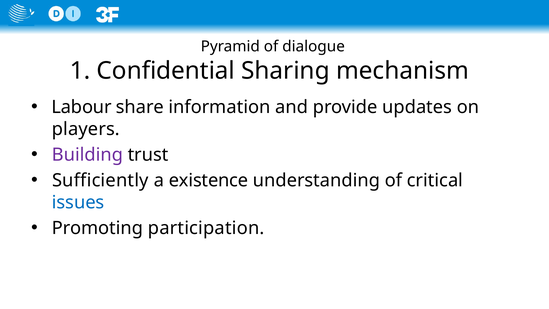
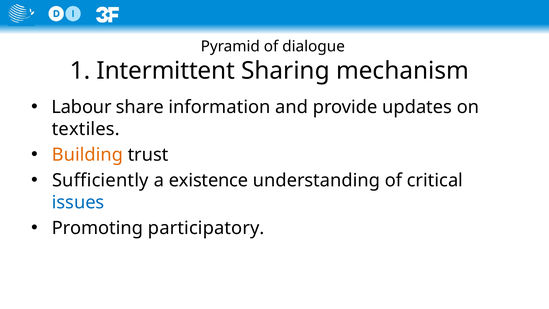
Conﬁdential: Conﬁdential -> Intermittent
players: players -> textiles
Building colour: purple -> orange
participation: participation -> participatory
